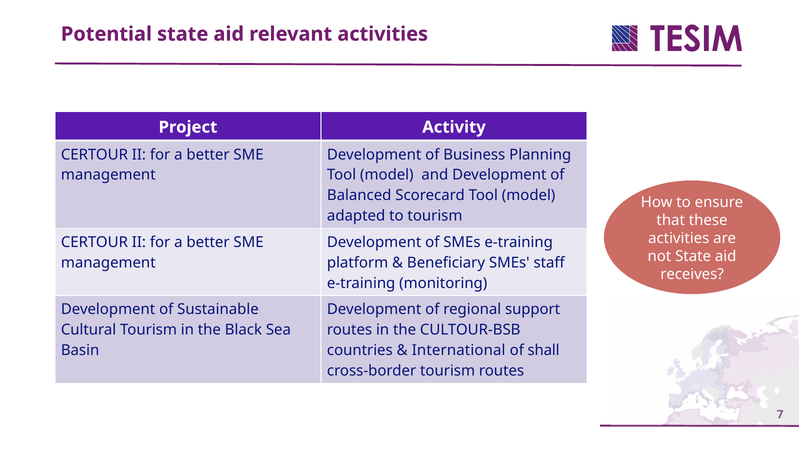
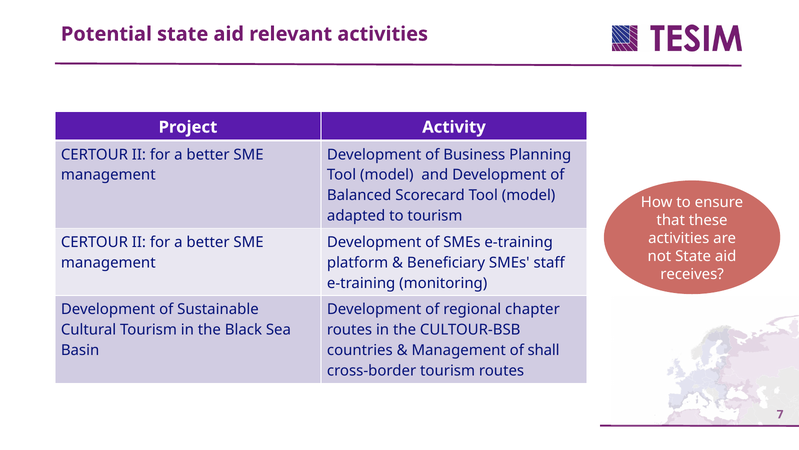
support: support -> chapter
International at (459, 350): International -> Management
